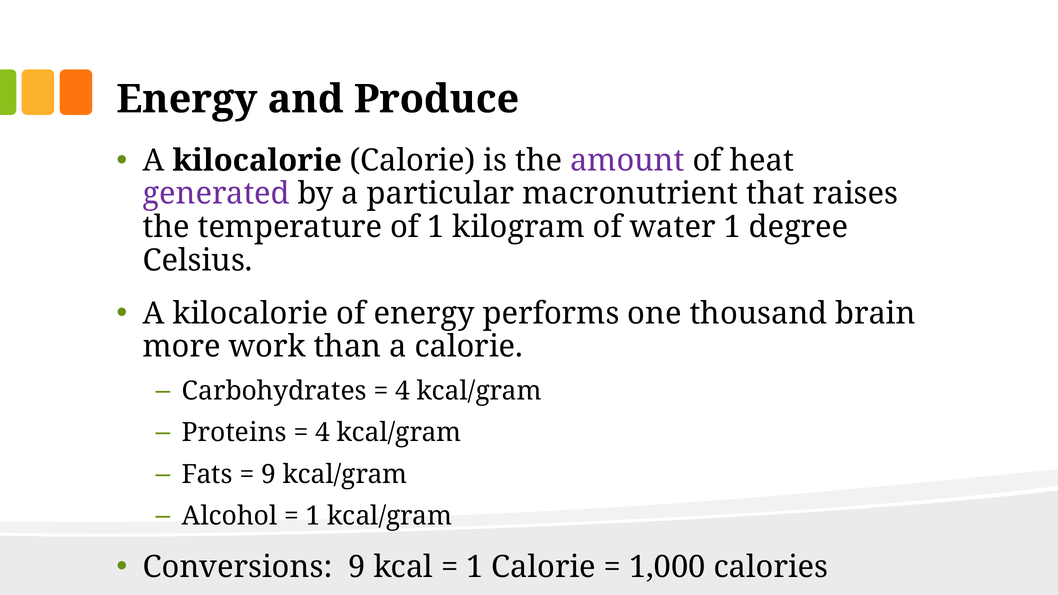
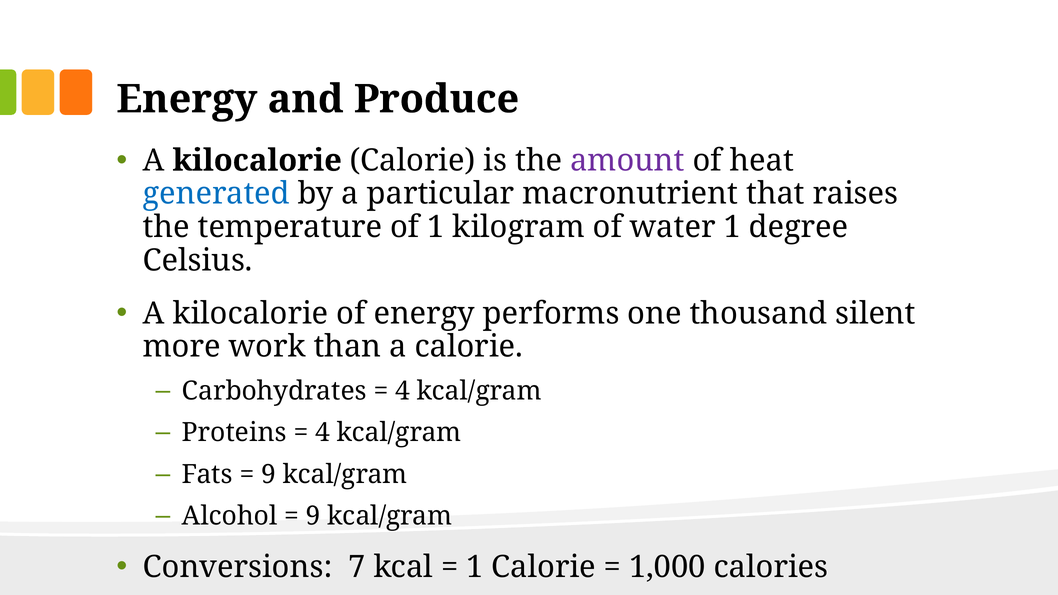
generated colour: purple -> blue
brain: brain -> silent
1 at (313, 516): 1 -> 9
Conversions 9: 9 -> 7
